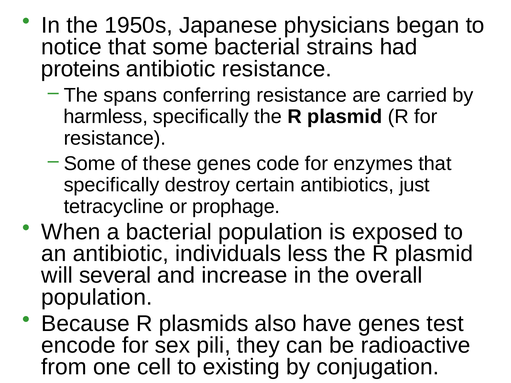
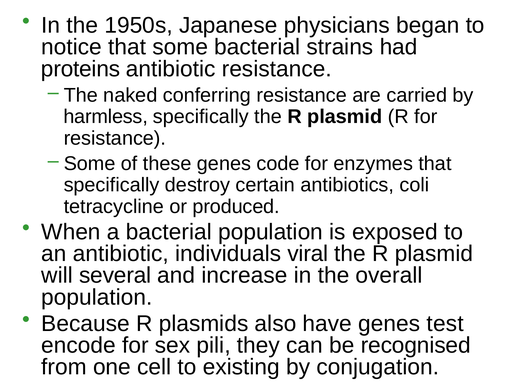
spans: spans -> naked
just: just -> coli
prophage: prophage -> produced
less: less -> viral
radioactive: radioactive -> recognised
